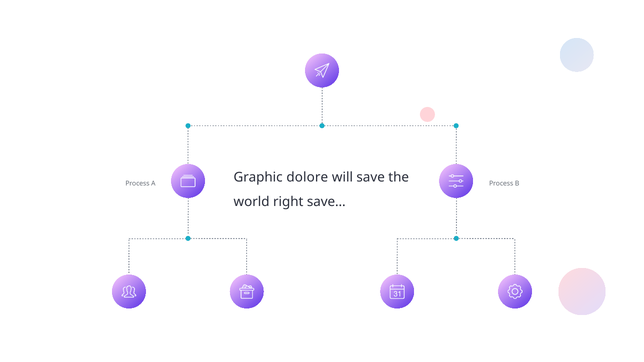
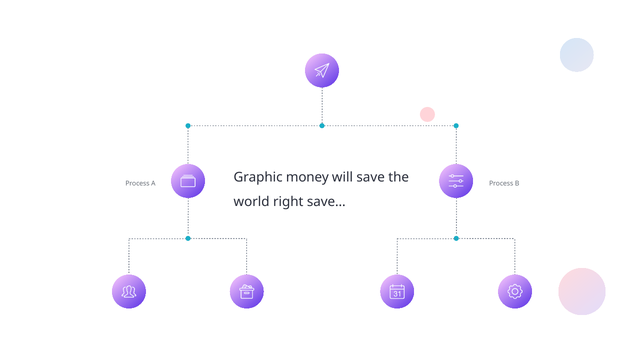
dolore: dolore -> money
